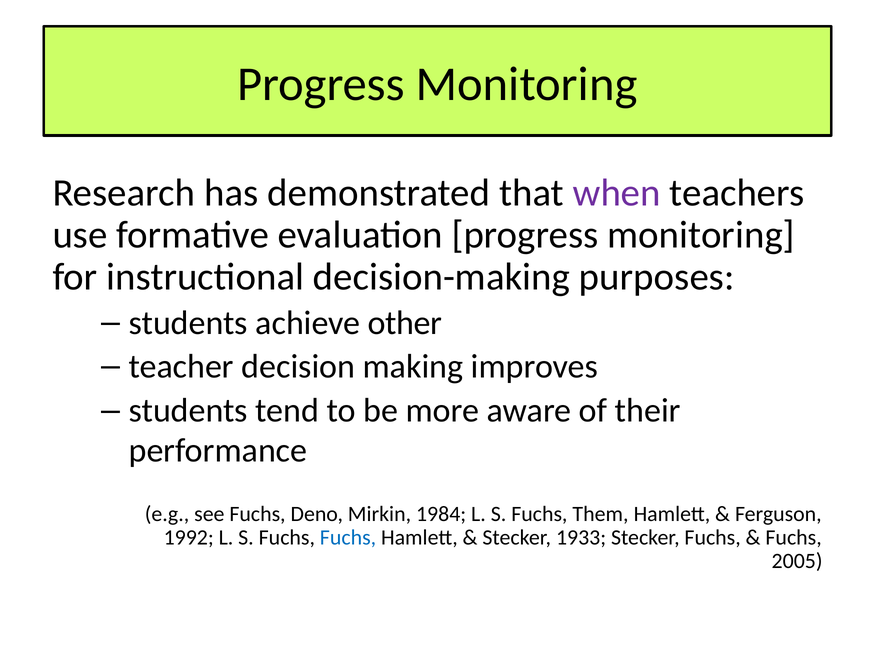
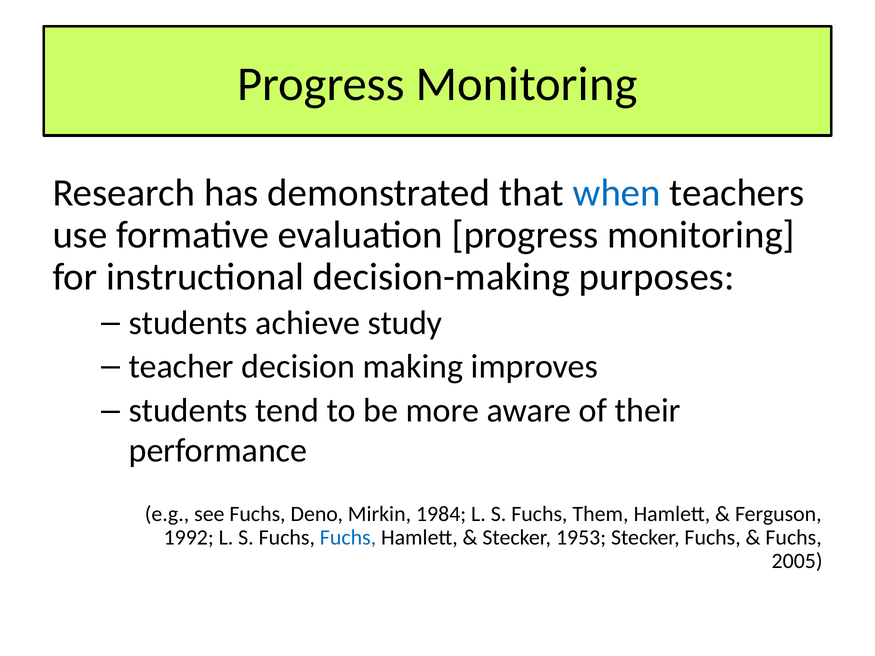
when colour: purple -> blue
other: other -> study
1933: 1933 -> 1953
